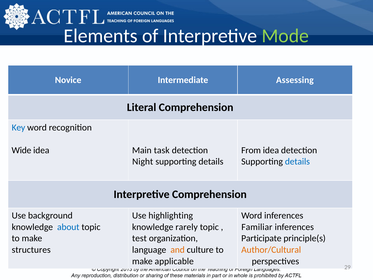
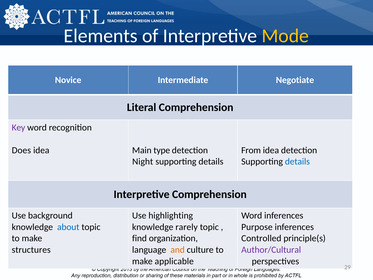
Mode colour: light green -> yellow
Assessing: Assessing -> Negotiate
Key colour: blue -> purple
Wide: Wide -> Does
task: task -> type
Familiar: Familiar -> Purpose
test: test -> find
Participate: Participate -> Controlled
Author/Cultural colour: orange -> purple
